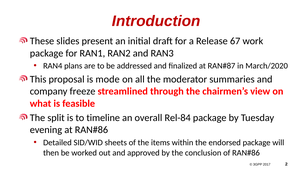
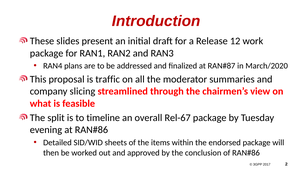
67: 67 -> 12
mode: mode -> traffic
freeze: freeze -> slicing
Rel-84: Rel-84 -> Rel-67
